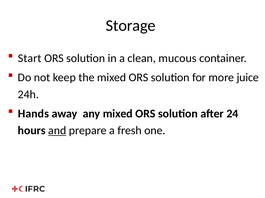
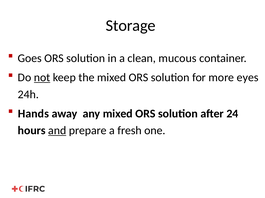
Start: Start -> Goes
not underline: none -> present
juice: juice -> eyes
